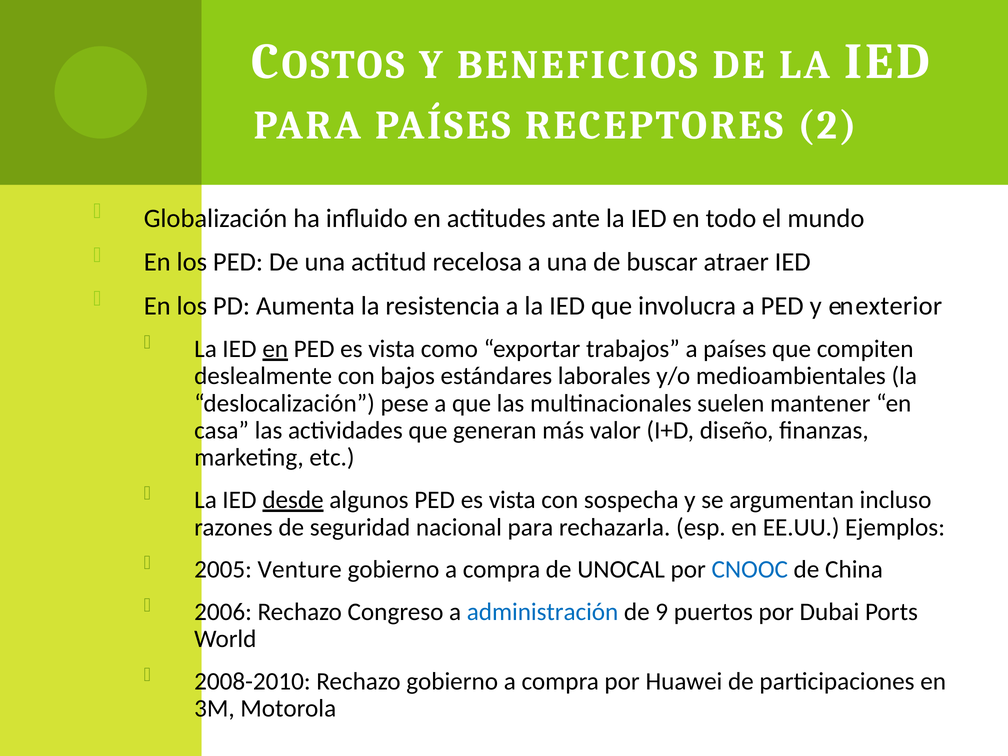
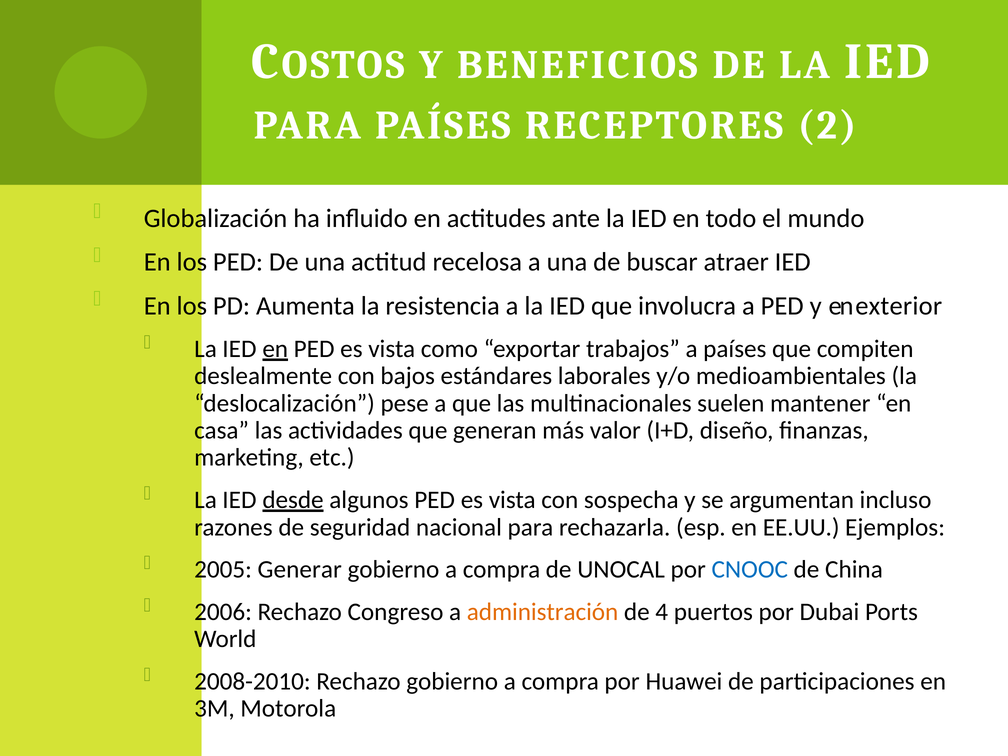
Venture: Venture -> Generar
administración colour: blue -> orange
9: 9 -> 4
